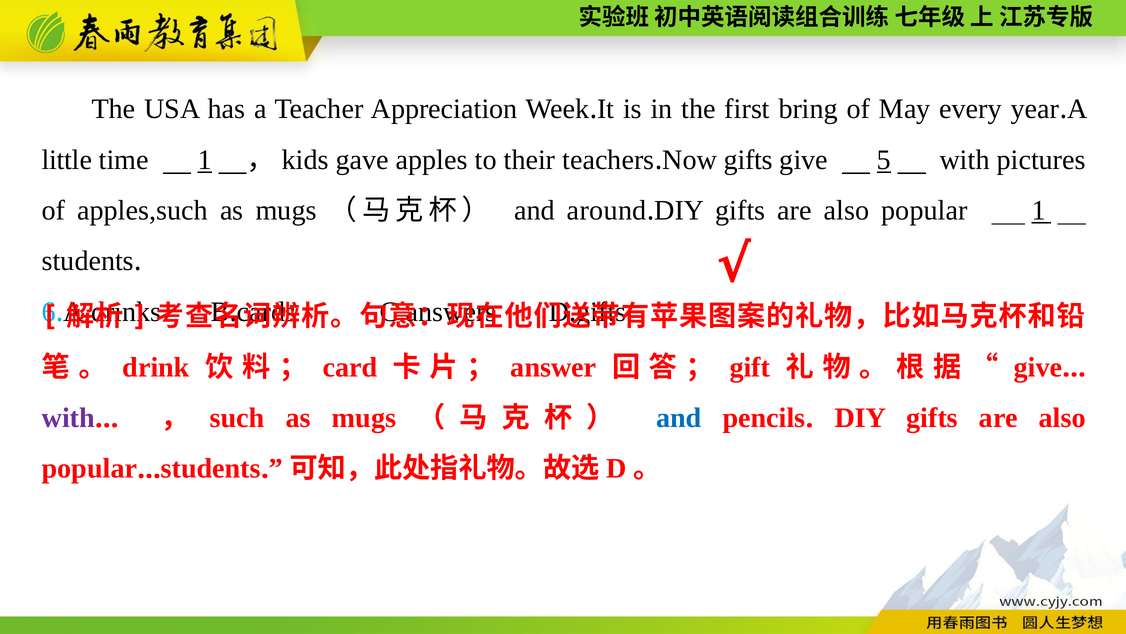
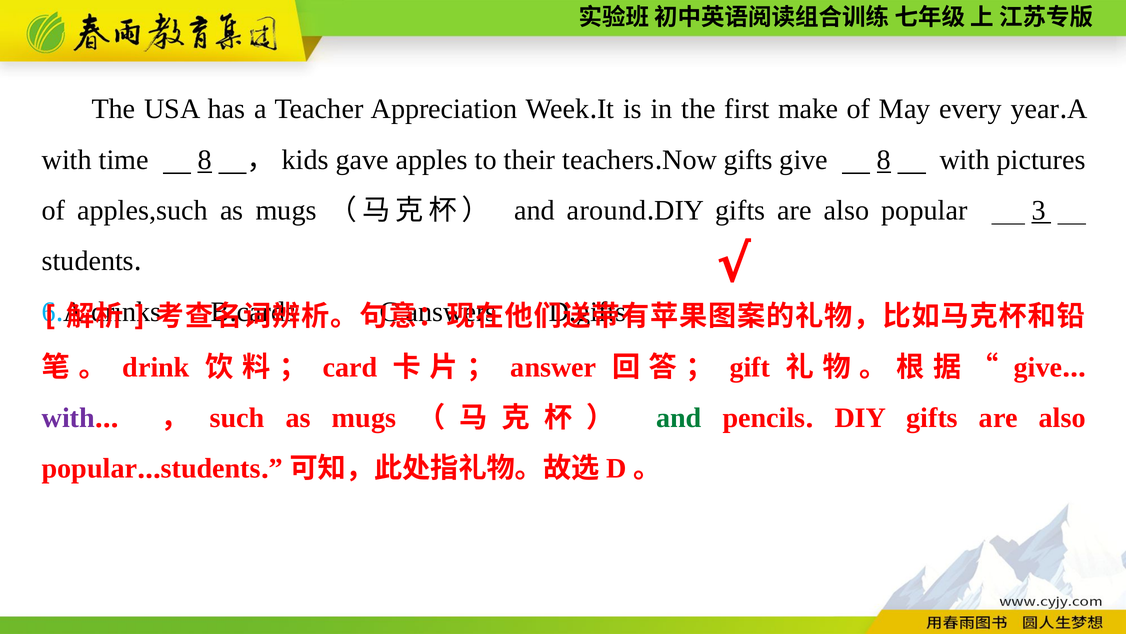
bring: bring -> make
little at (67, 160): little -> with
time 1: 1 -> 8
give 5: 5 -> 8
popular 1: 1 -> 3
and at (679, 418) colour: blue -> green
